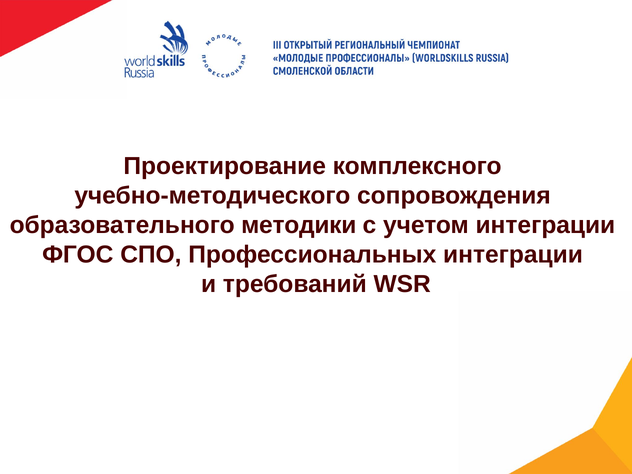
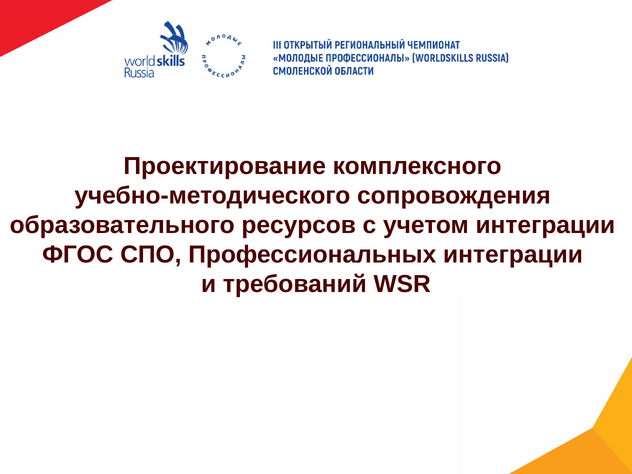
методики: методики -> ресурсов
